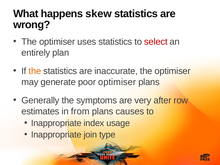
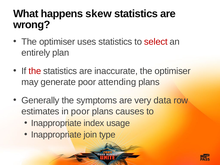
the at (35, 71) colour: orange -> red
poor optimiser: optimiser -> attending
after: after -> data
in from: from -> poor
